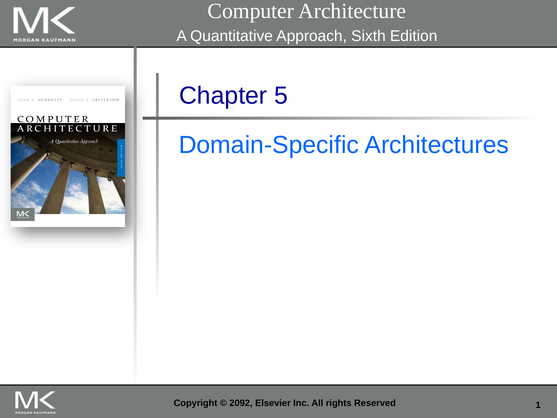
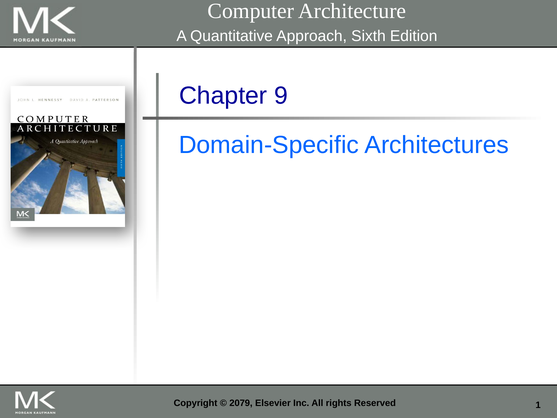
5: 5 -> 9
2092: 2092 -> 2079
